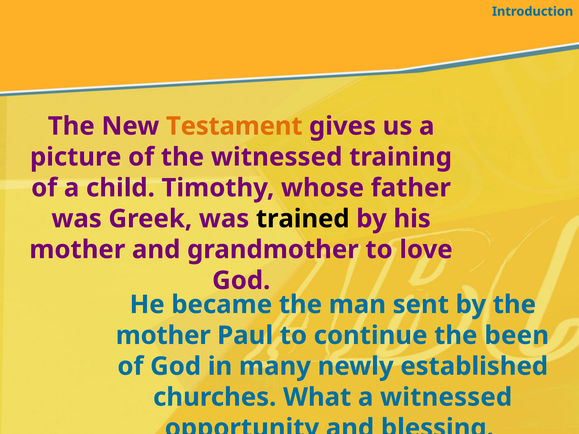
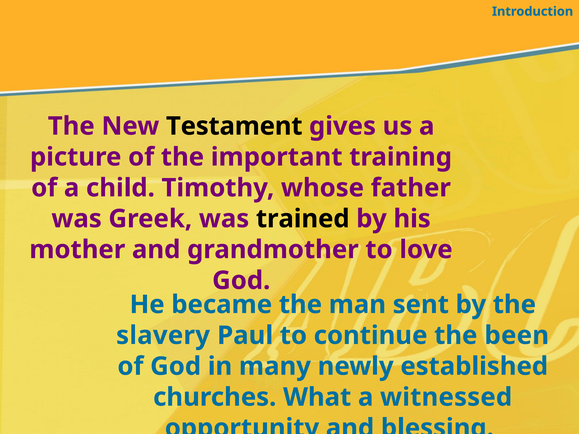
Testament colour: orange -> black
the witnessed: witnessed -> important
mother at (163, 336): mother -> slavery
